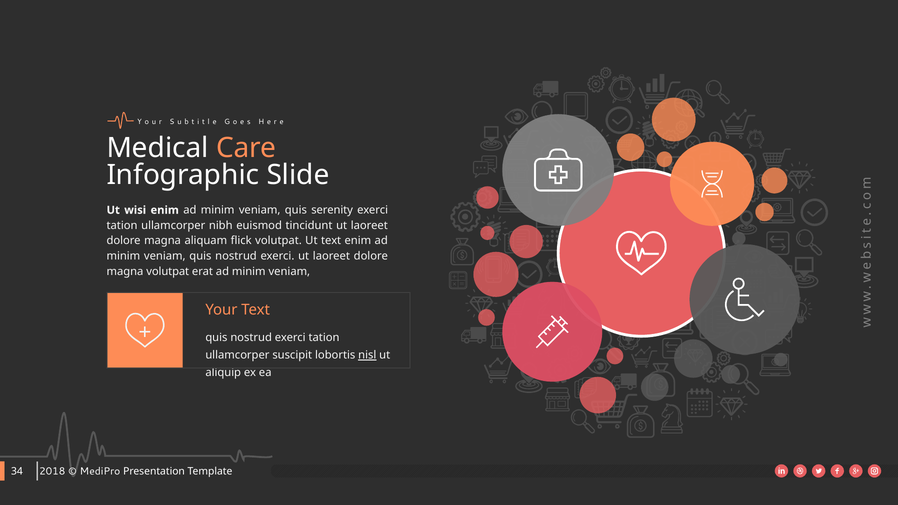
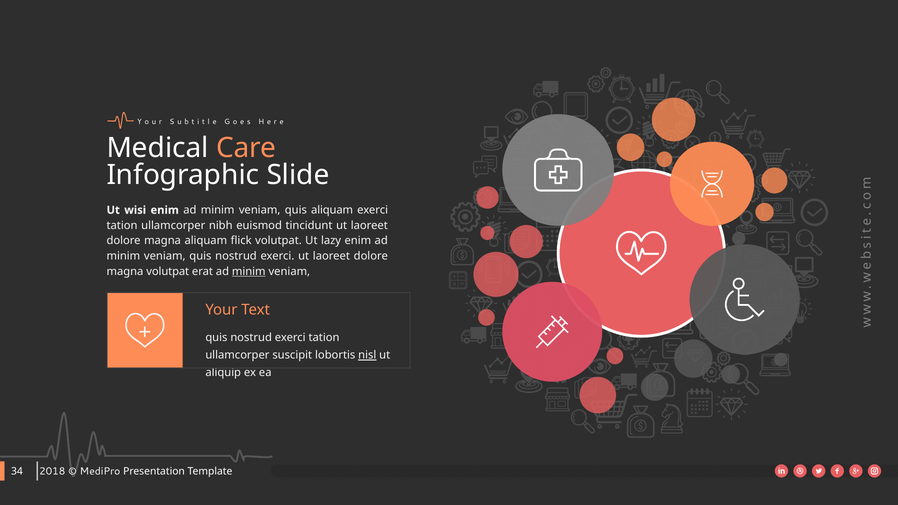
quis serenity: serenity -> aliquam
Ut text: text -> lazy
minim at (249, 272) underline: none -> present
